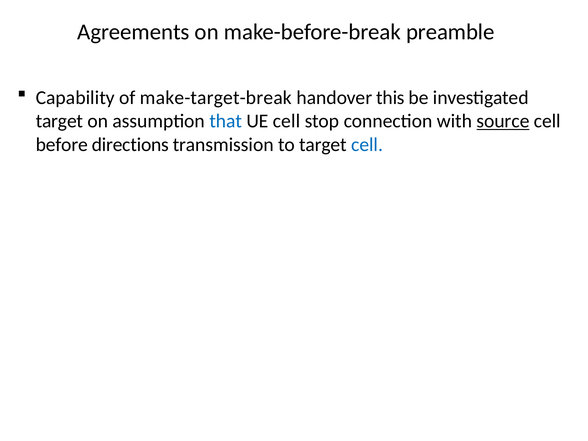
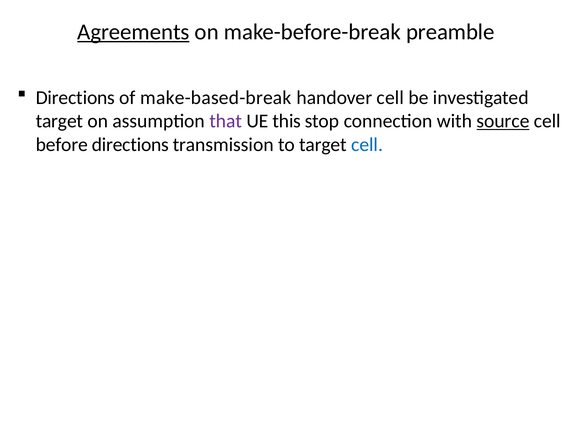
Agreements underline: none -> present
Capability at (75, 98): Capability -> Directions
make-target-break: make-target-break -> make-based-break
handover this: this -> cell
that colour: blue -> purple
UE cell: cell -> this
